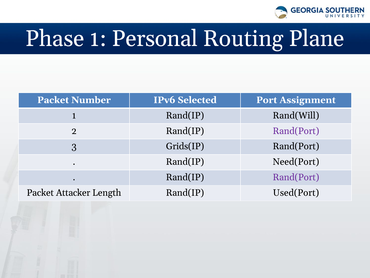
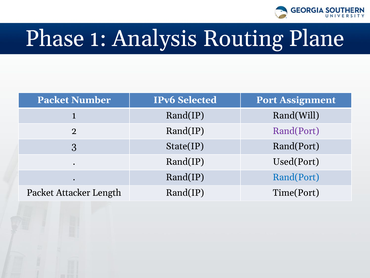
Personal: Personal -> Analysis
Grids(IP: Grids(IP -> State(IP
Need(Port: Need(Port -> Used(Port
Rand(Port at (296, 177) colour: purple -> blue
Used(Port: Used(Port -> Time(Port
